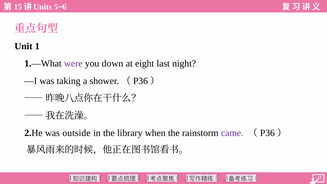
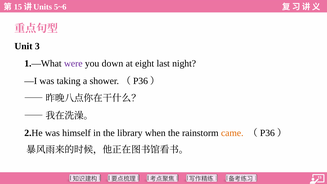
1: 1 -> 3
outside: outside -> himself
came colour: purple -> orange
